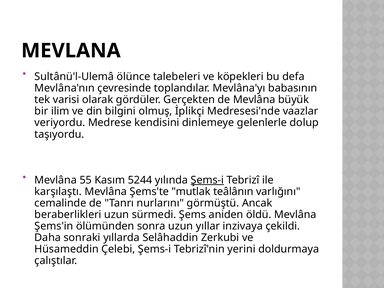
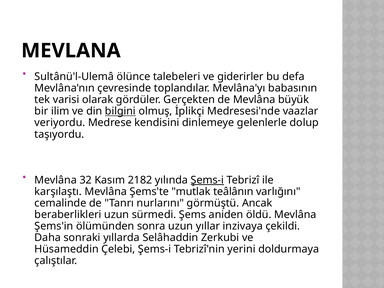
köpekleri: köpekleri -> giderirler
bilgini underline: none -> present
55: 55 -> 32
5244: 5244 -> 2182
